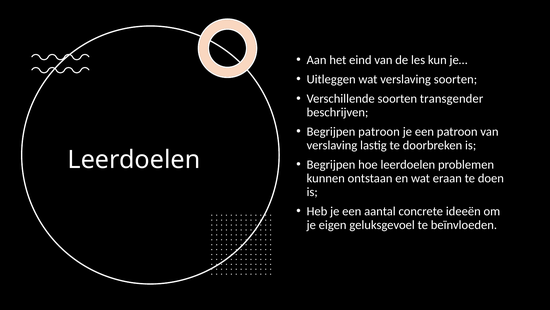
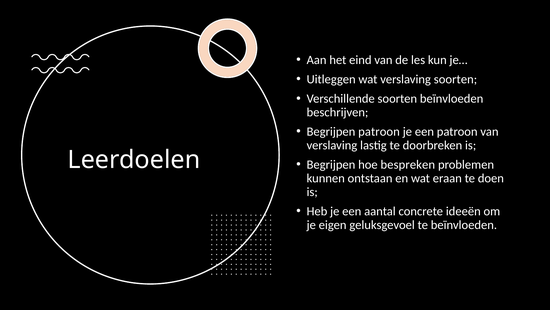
soorten transgender: transgender -> beïnvloeden
hoe leerdoelen: leerdoelen -> bespreken
